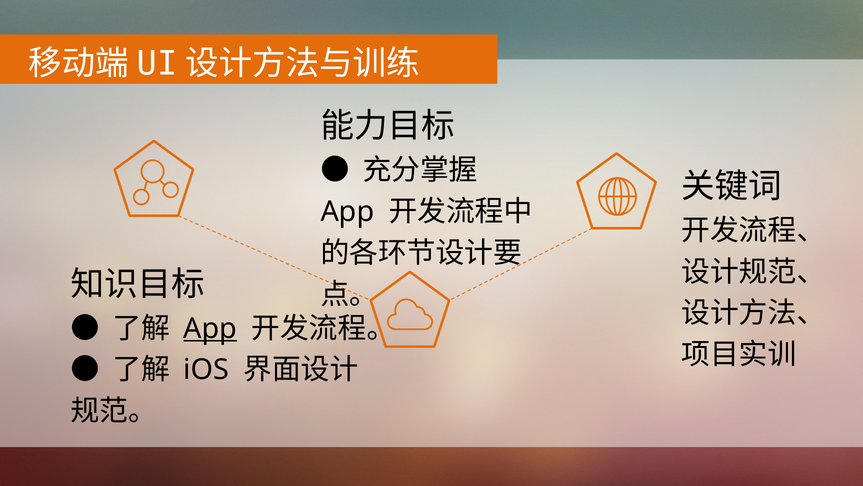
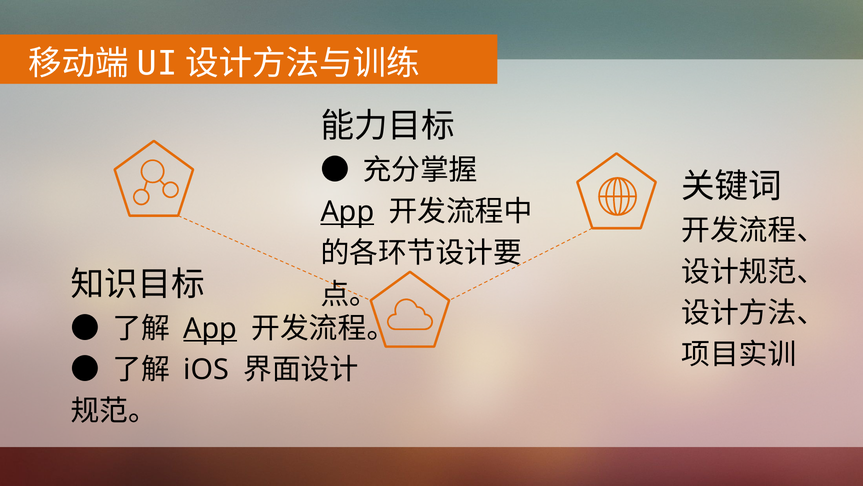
App at (347, 212) underline: none -> present
